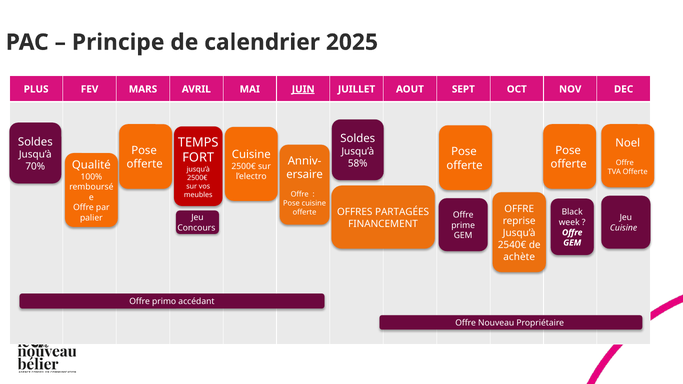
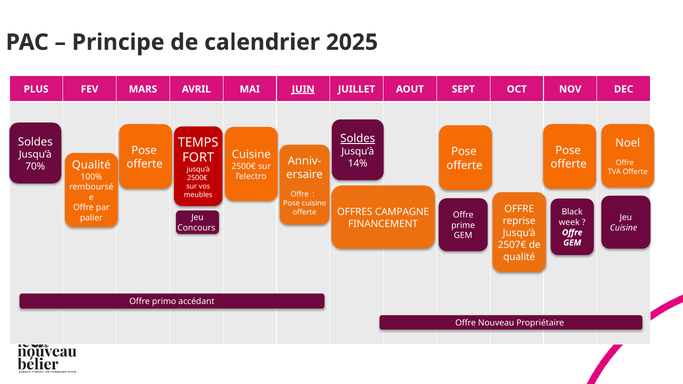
Soldes at (358, 139) underline: none -> present
58%: 58% -> 14%
PARTAGÉES: PARTAGÉES -> CAMPAGNE
2540€: 2540€ -> 2507€
achète at (519, 257): achète -> qualité
